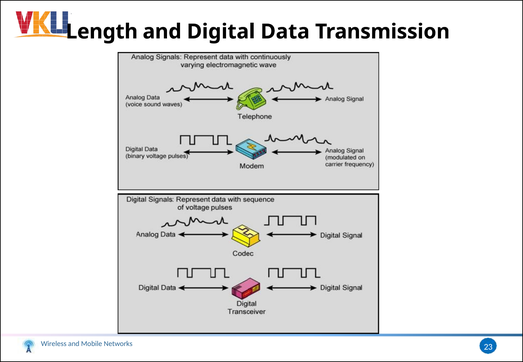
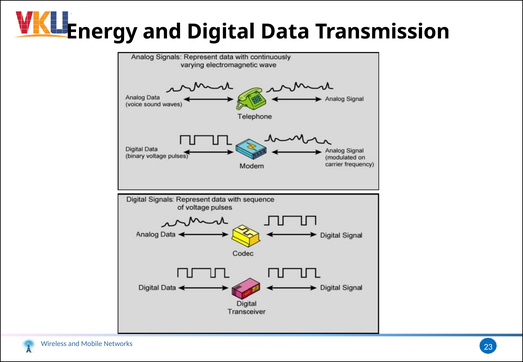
Length: Length -> Energy
